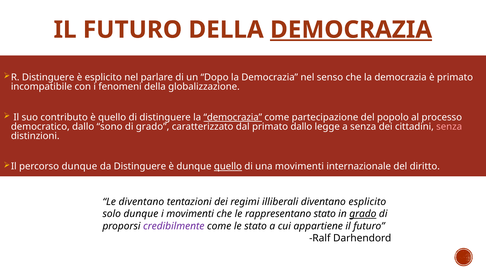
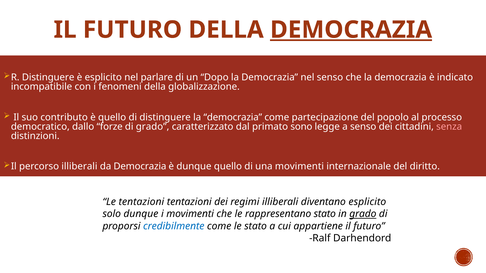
è primato: primato -> indicato
democrazia at (233, 117) underline: present -> none
sono: sono -> forze
primato dallo: dallo -> sono
a senza: senza -> senso
percorso dunque: dunque -> illiberali
da Distinguere: Distinguere -> Democrazia
quello at (228, 167) underline: present -> none
Le diventano: diventano -> tentazioni
credibilmente colour: purple -> blue
